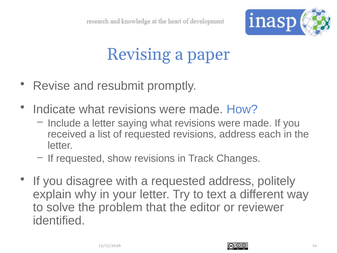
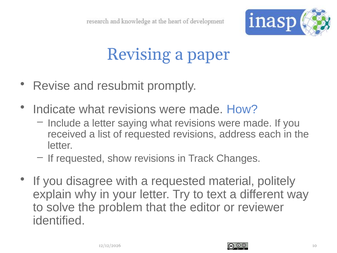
requested address: address -> material
